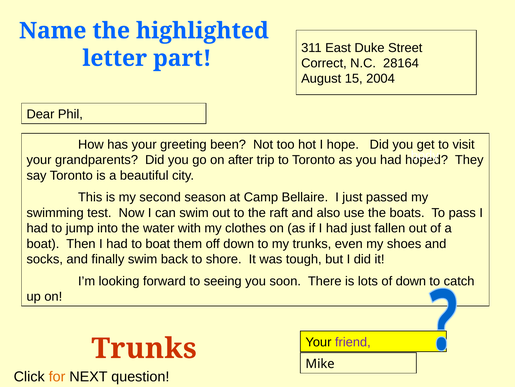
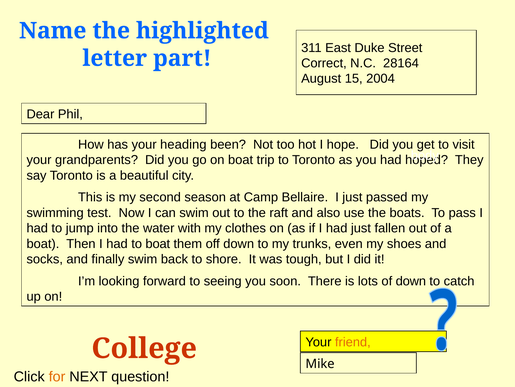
greeting: greeting -> heading
on after: after -> boat
friend colour: purple -> orange
Trunks at (144, 348): Trunks -> College
